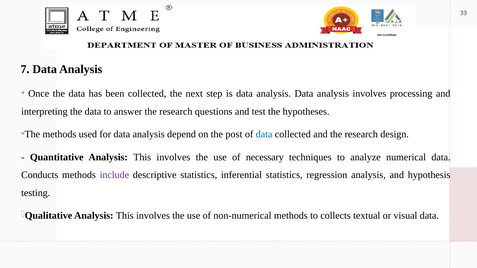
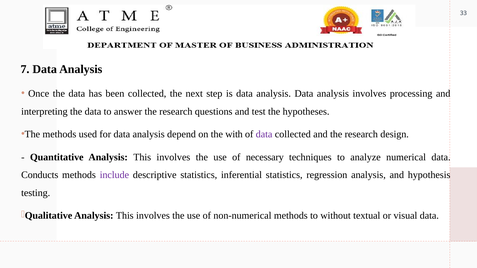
post: post -> with
data at (264, 134) colour: blue -> purple
collects: collects -> without
